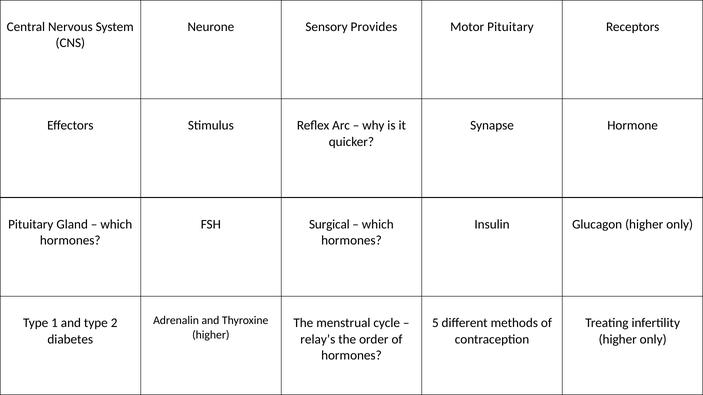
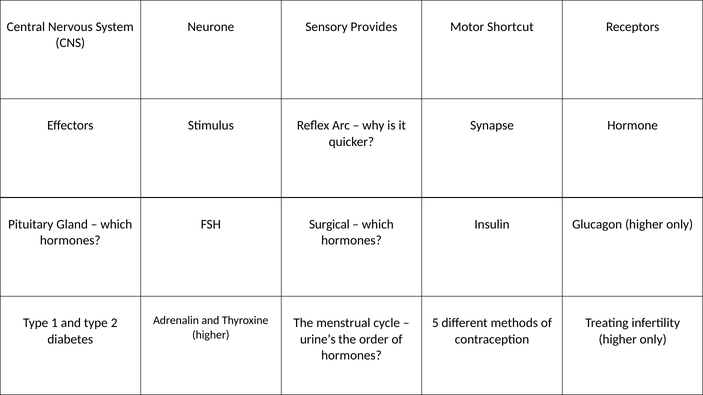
Motor Pituitary: Pituitary -> Shortcut
relay’s: relay’s -> urine’s
